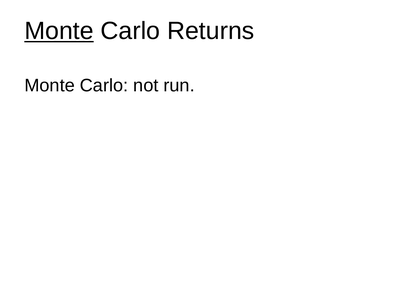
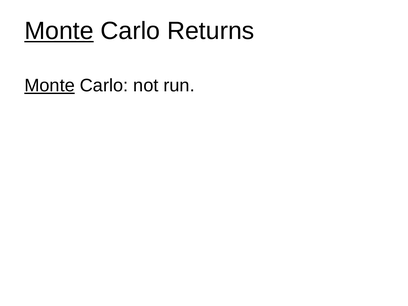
Monte at (50, 86) underline: none -> present
